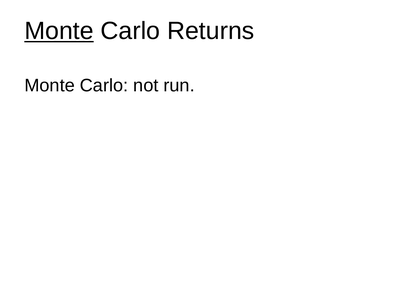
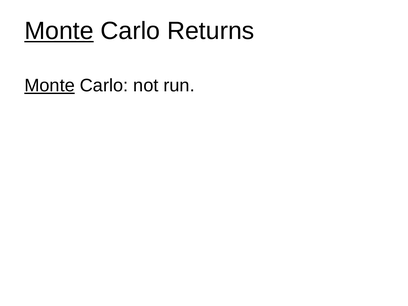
Monte at (50, 86) underline: none -> present
